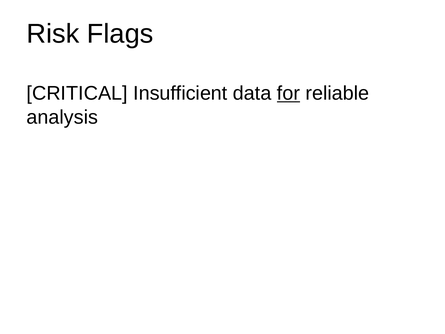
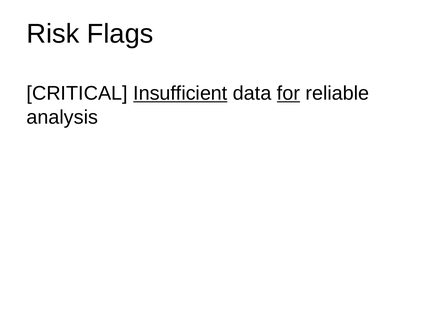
Insufficient underline: none -> present
